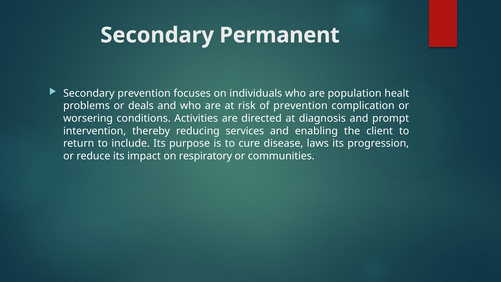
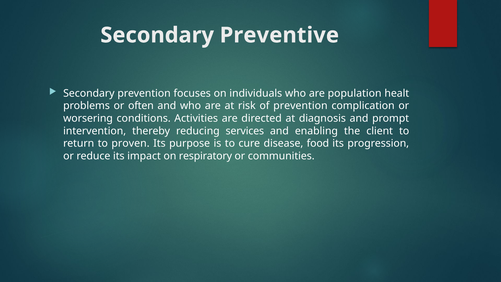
Permanent: Permanent -> Preventive
deals: deals -> often
include: include -> proven
laws: laws -> food
